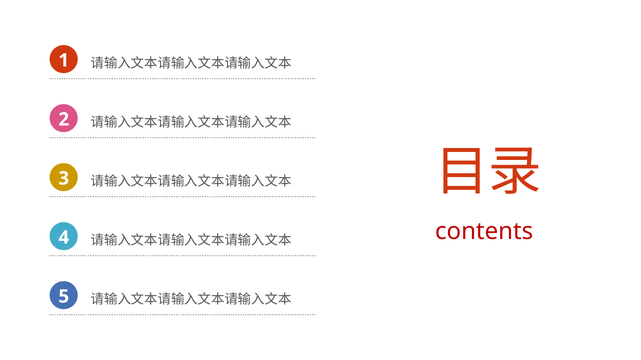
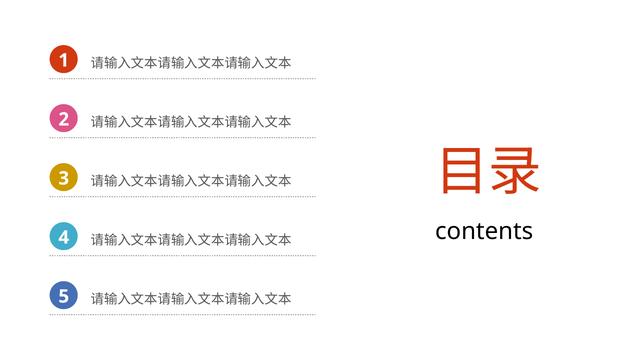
contents colour: red -> black
